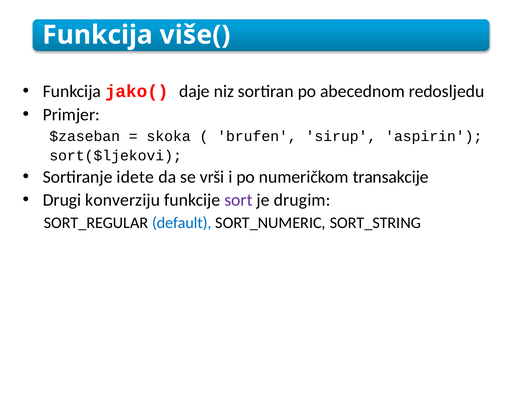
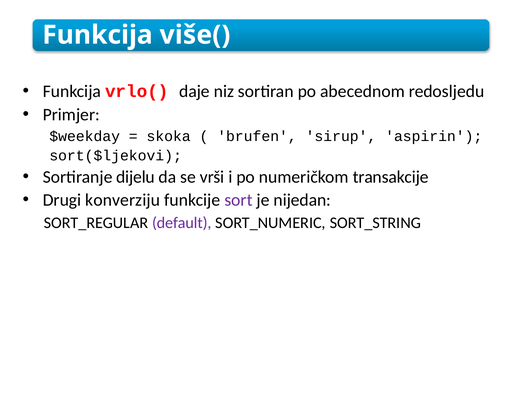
jako(: jako( -> vrlo(
$zaseban: $zaseban -> $weekday
idete: idete -> dijelu
drugim: drugim -> nijedan
default colour: blue -> purple
